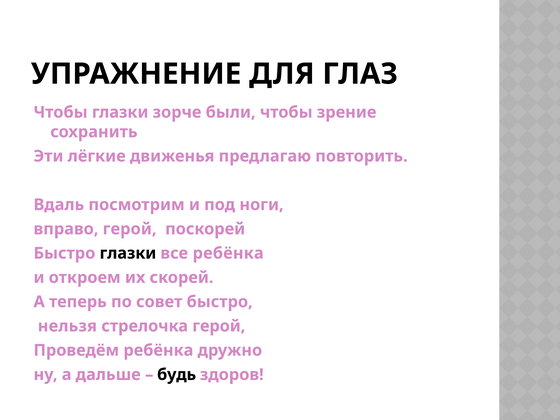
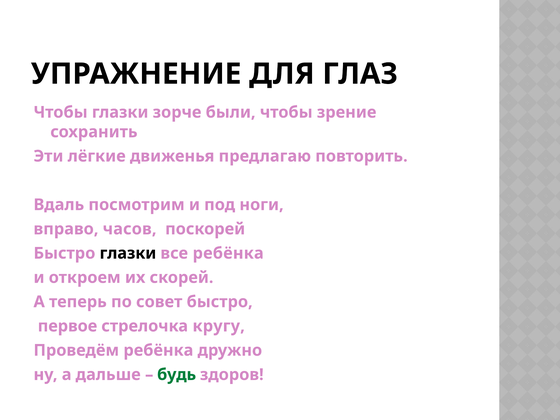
вправо герой: герой -> часов
нельзя: нельзя -> первое
стрелочка герой: герой -> кругу
будь colour: black -> green
